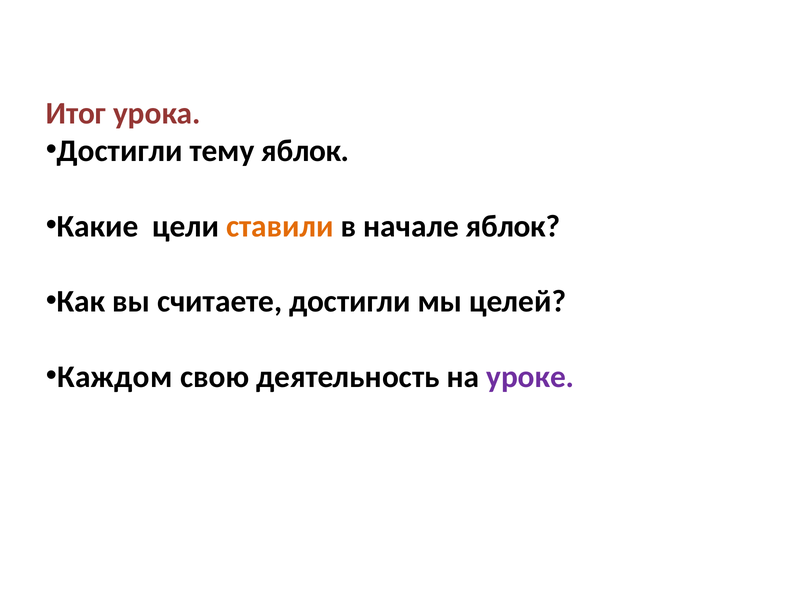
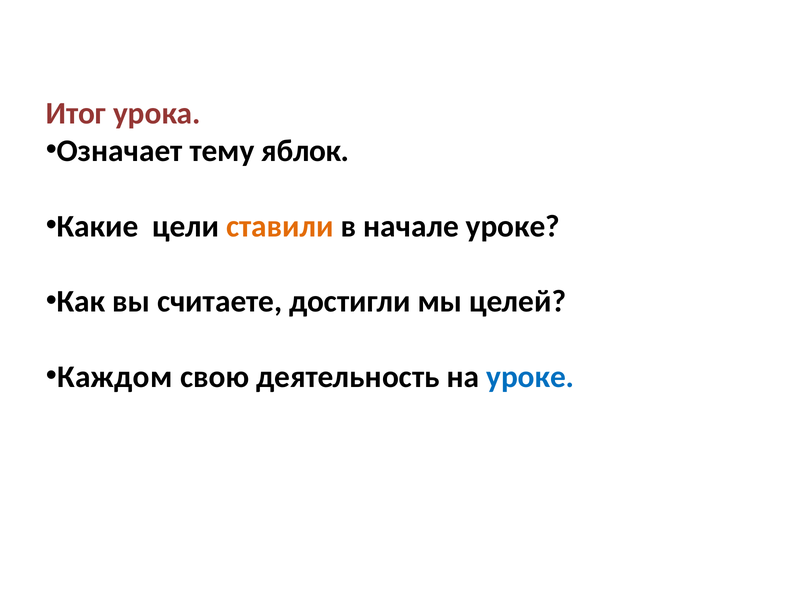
Достигли at (120, 151): Достигли -> Означает
начале яблок: яблок -> уроке
уроке at (530, 377) colour: purple -> blue
